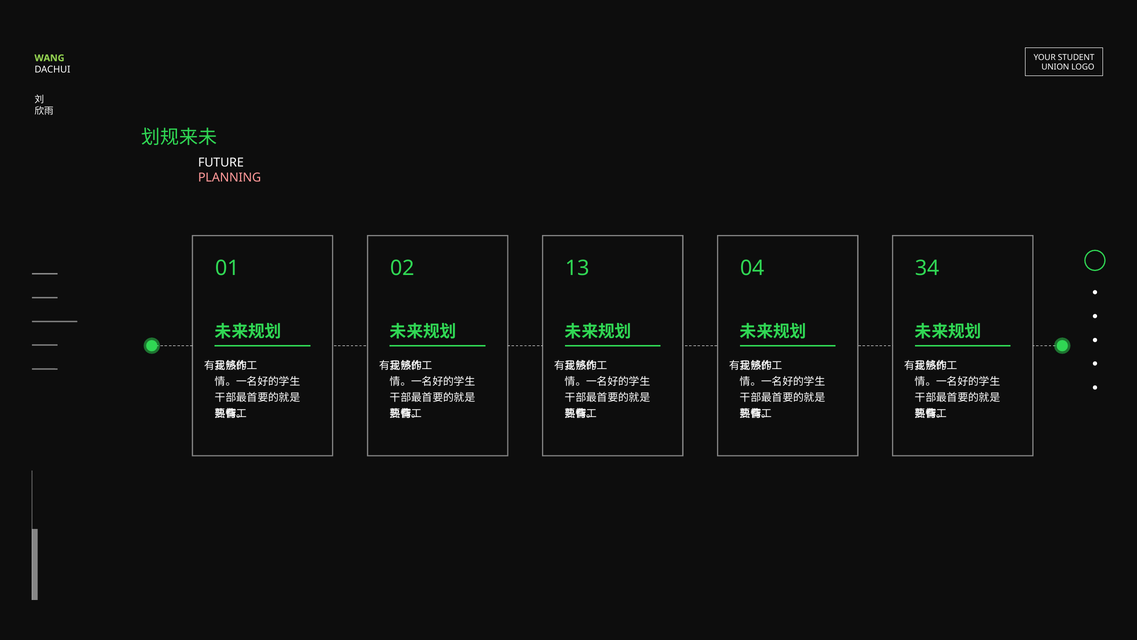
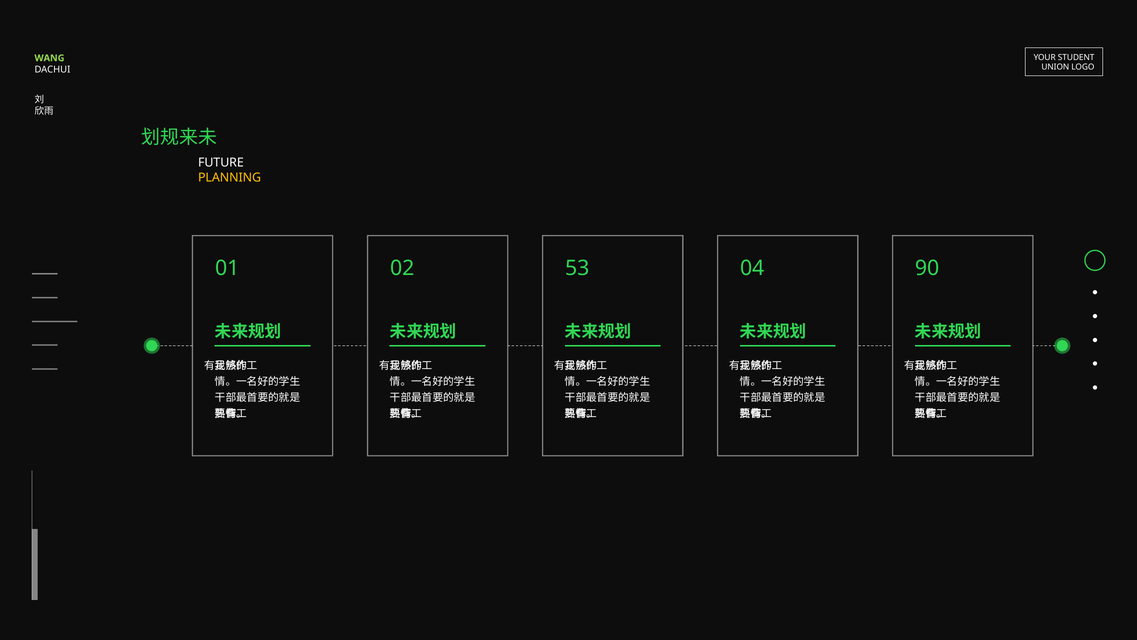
PLANNING colour: pink -> yellow
13: 13 -> 53
34: 34 -> 90
